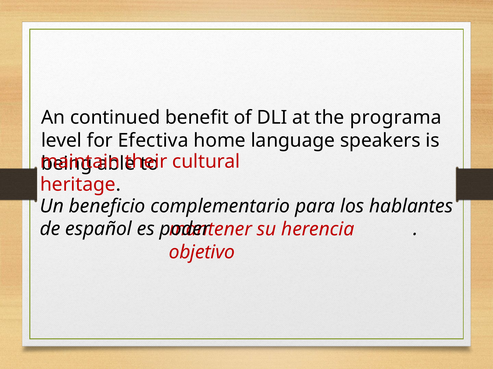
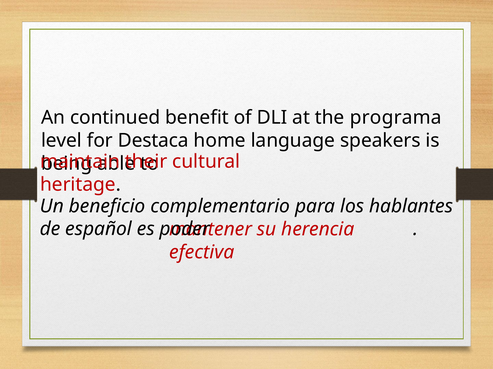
Efectiva: Efectiva -> Destaca
objetivo: objetivo -> efectiva
